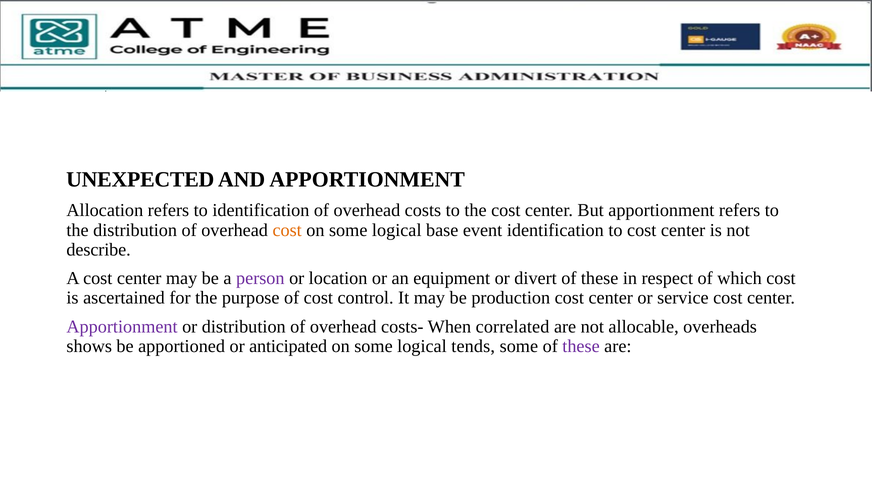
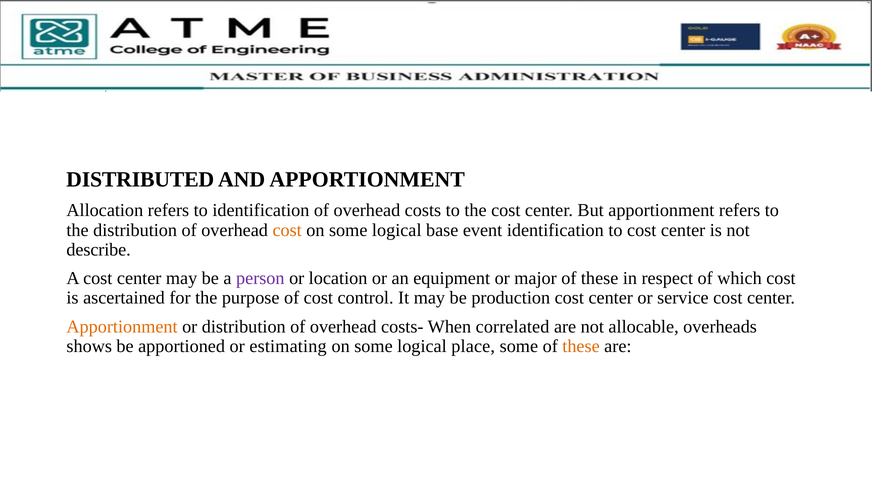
UNEXPECTED: UNEXPECTED -> DISTRIBUTED
divert: divert -> major
Apportionment at (122, 327) colour: purple -> orange
anticipated: anticipated -> estimating
tends: tends -> place
these at (581, 347) colour: purple -> orange
